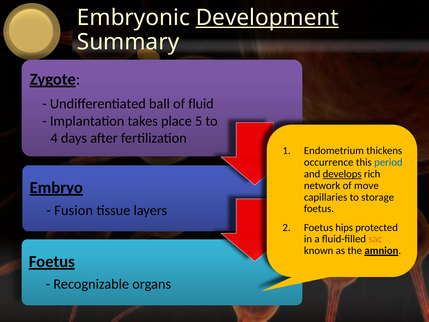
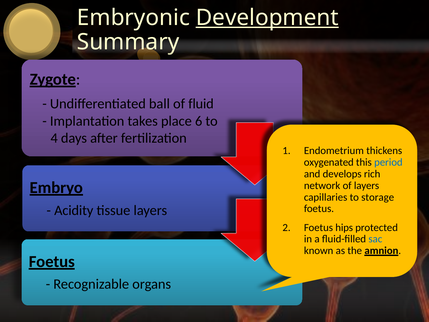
5: 5 -> 6
occurrence: occurrence -> oxygenated
develops underline: present -> none
of move: move -> layers
Fusion: Fusion -> Acidity
sac colour: orange -> blue
